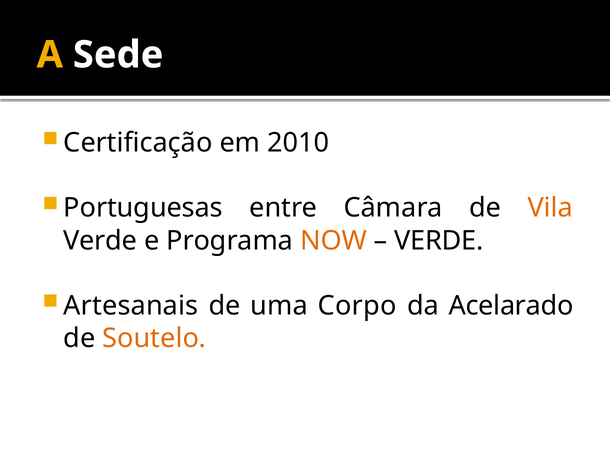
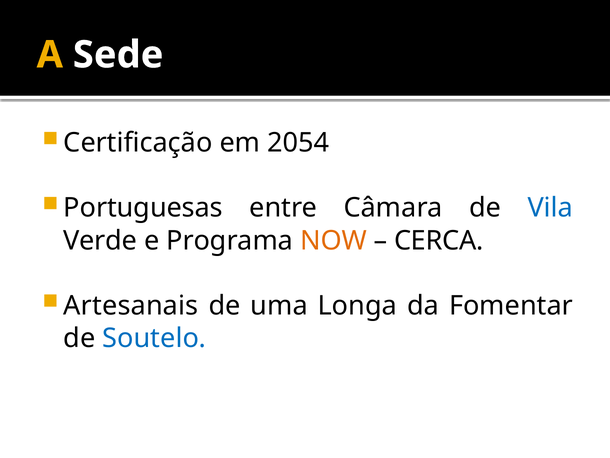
2010: 2010 -> 2054
Vila colour: orange -> blue
VERDE at (439, 240): VERDE -> CERCA
Corpo: Corpo -> Longa
Acelarado: Acelarado -> Fomentar
Soutelo colour: orange -> blue
